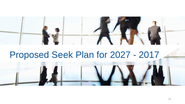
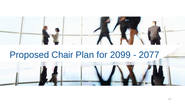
Seek: Seek -> Chair
2027: 2027 -> 2099
2017: 2017 -> 2077
